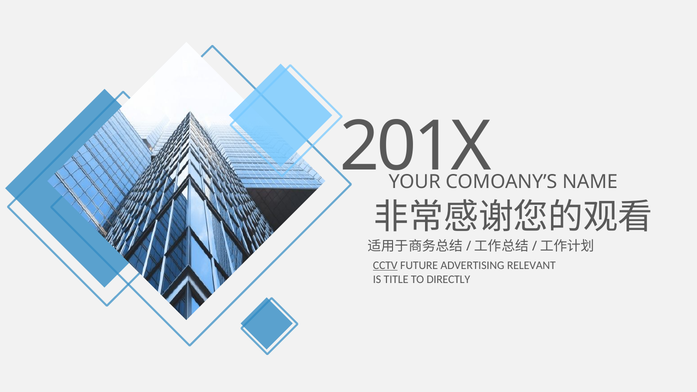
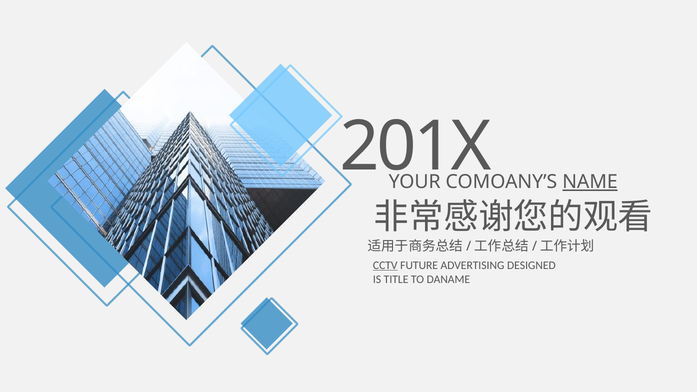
NAME underline: none -> present
RELEVANT: RELEVANT -> DESIGNED
DIRECTLY: DIRECTLY -> DANAME
